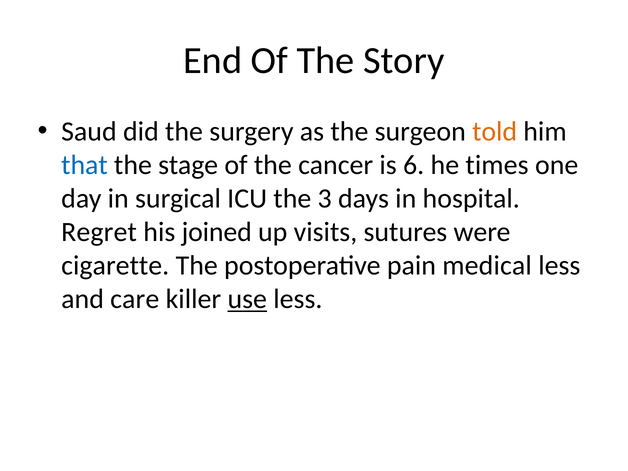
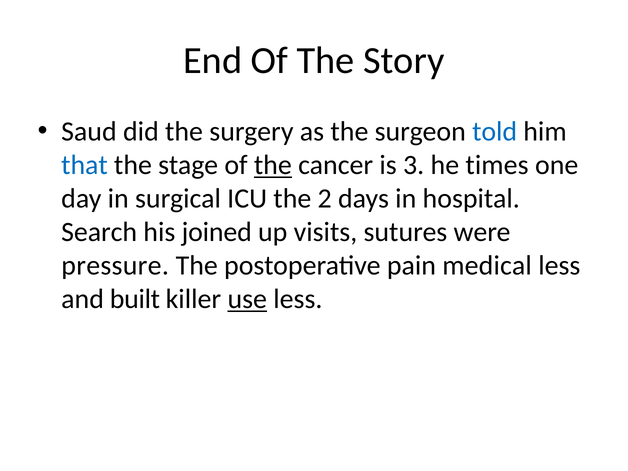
told colour: orange -> blue
the at (273, 165) underline: none -> present
6: 6 -> 3
3: 3 -> 2
Regret: Regret -> Search
cigarette: cigarette -> pressure
care: care -> built
